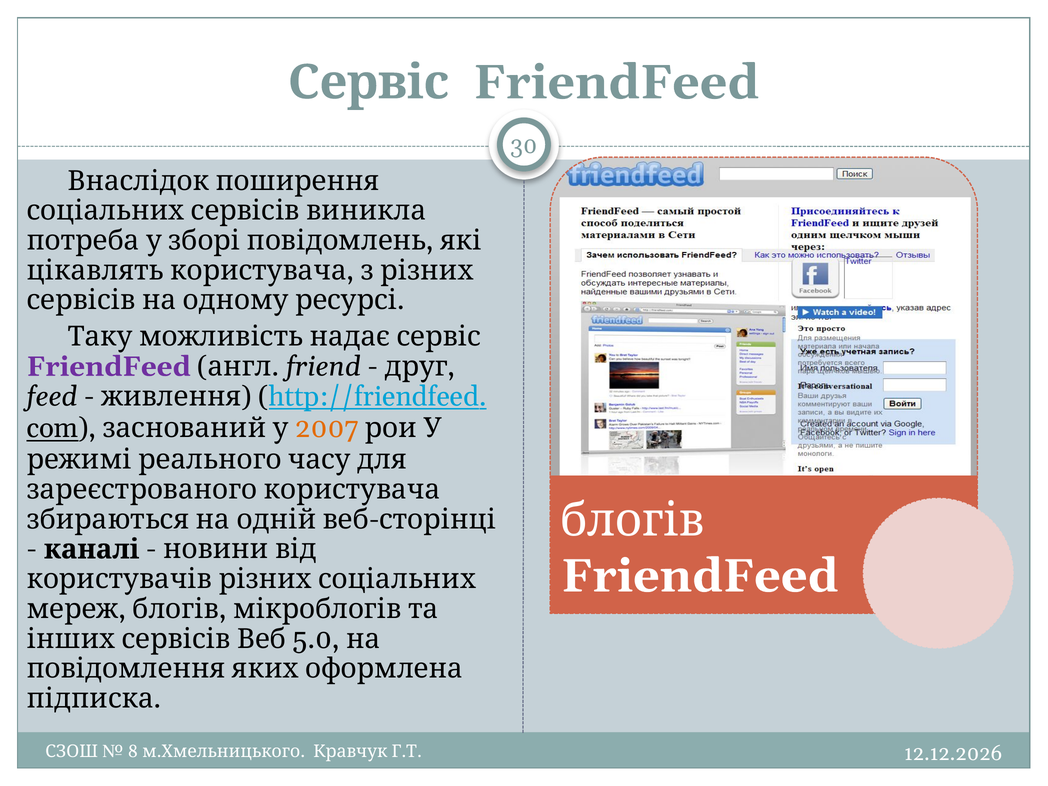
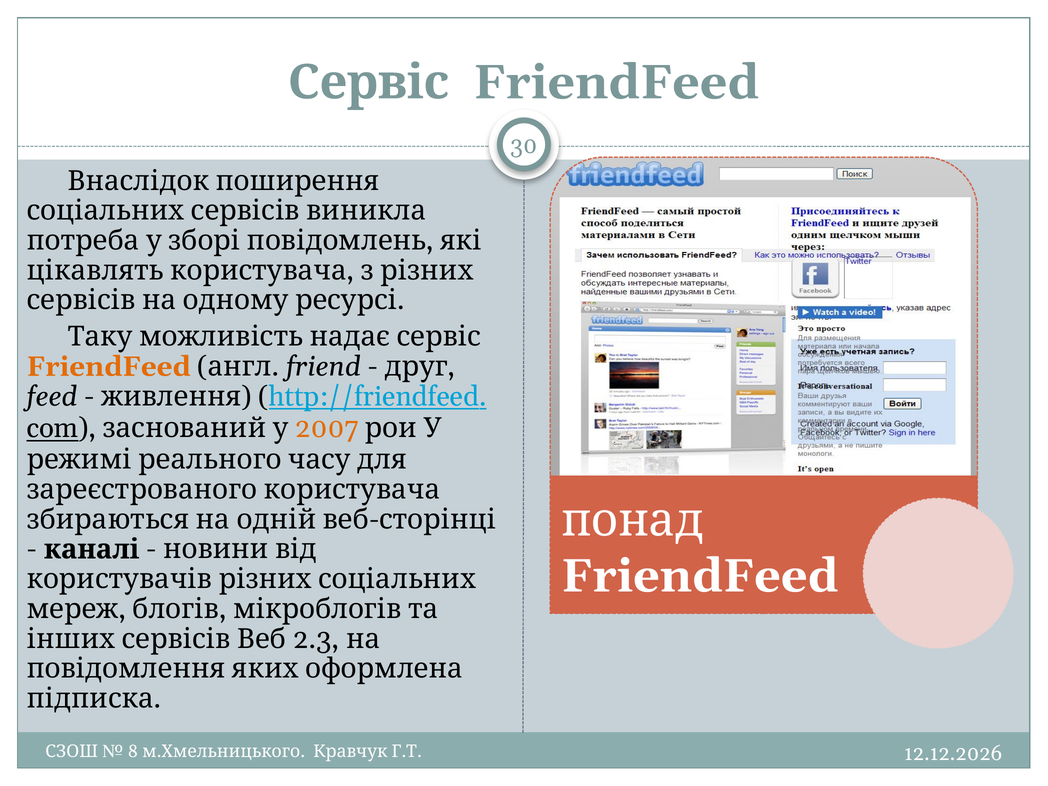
FriendFeed at (109, 367) colour: purple -> orange
блогів at (632, 520): блогів -> понад
5.0: 5.0 -> 2.3
